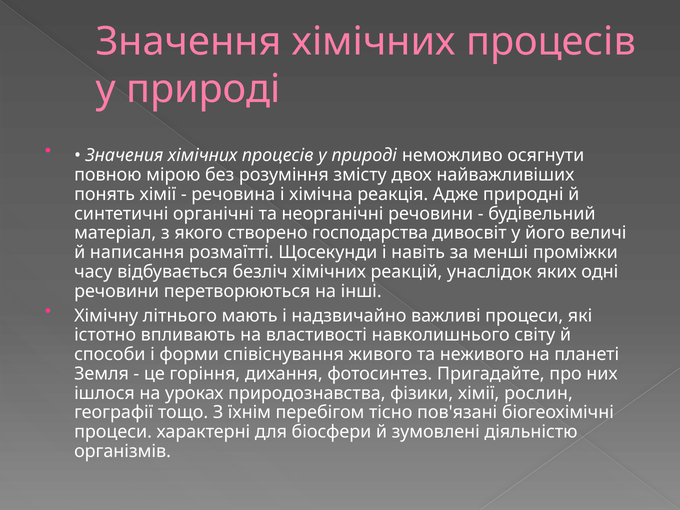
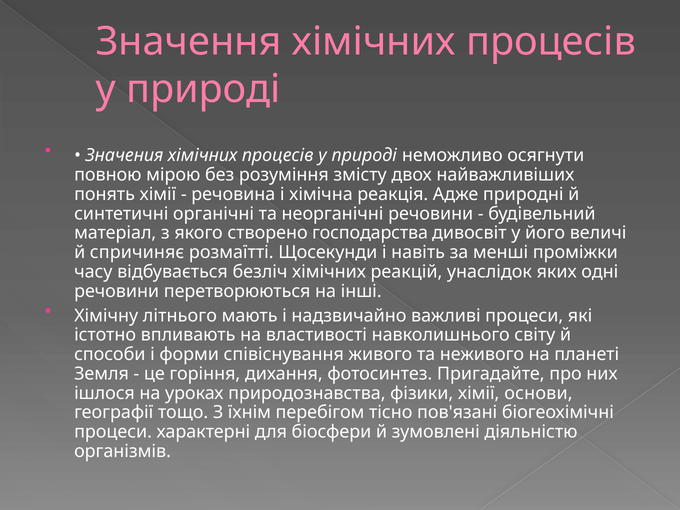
написання: написання -> спричиняє
рослин: рослин -> основи
